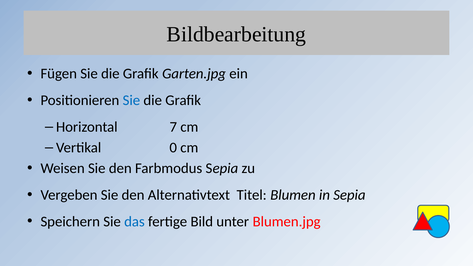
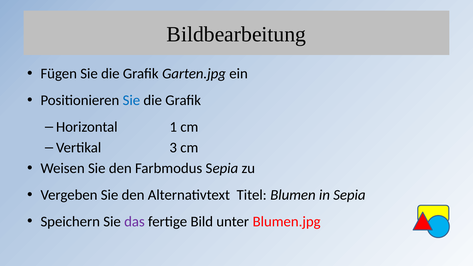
7: 7 -> 1
0: 0 -> 3
das colour: blue -> purple
